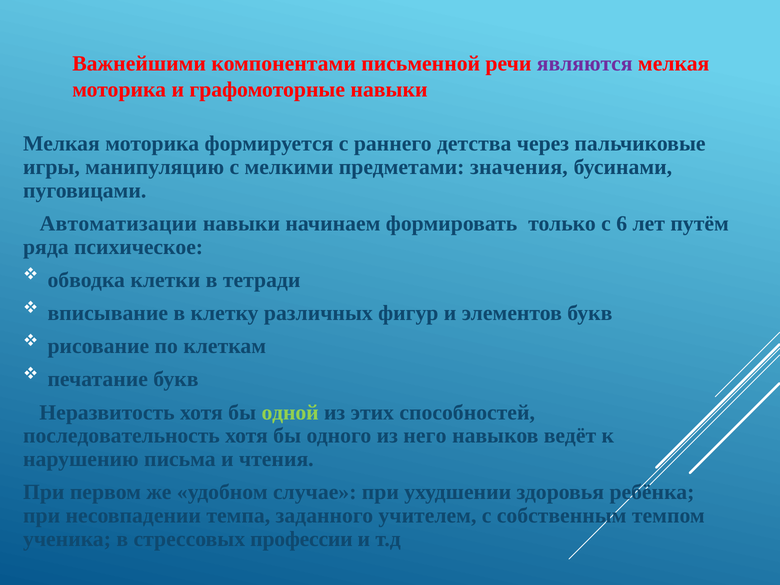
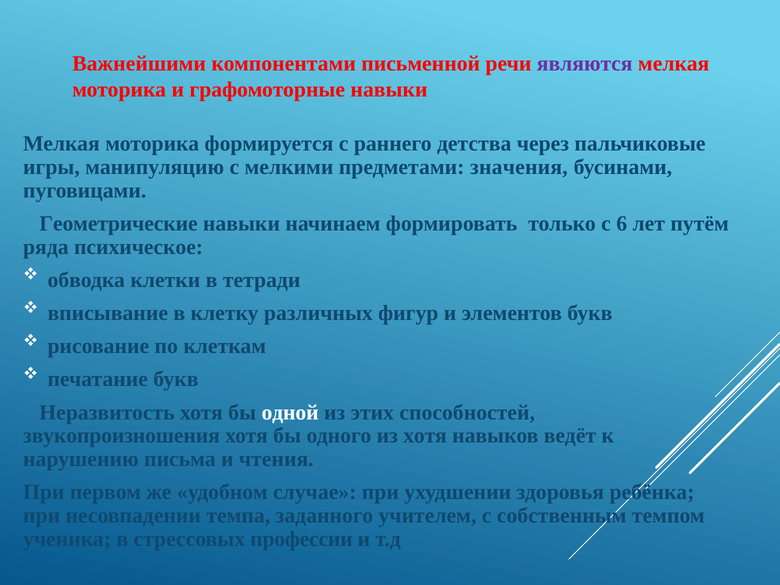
Автоматизации: Автоматизации -> Геометрические
одной colour: light green -> white
последовательность: последовательность -> звукопроизношения
из него: него -> хотя
